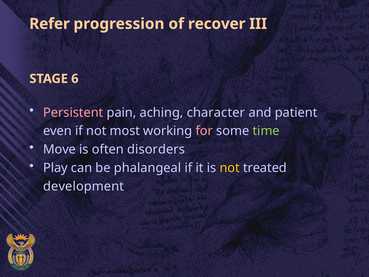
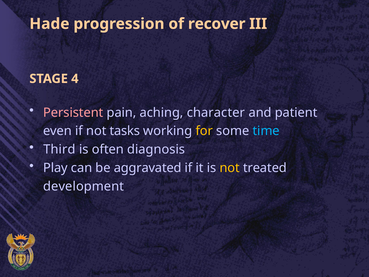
Refer: Refer -> Hade
6: 6 -> 4
most: most -> tasks
for colour: pink -> yellow
time colour: light green -> light blue
Move: Move -> Third
disorders: disorders -> diagnosis
phalangeal: phalangeal -> aggravated
